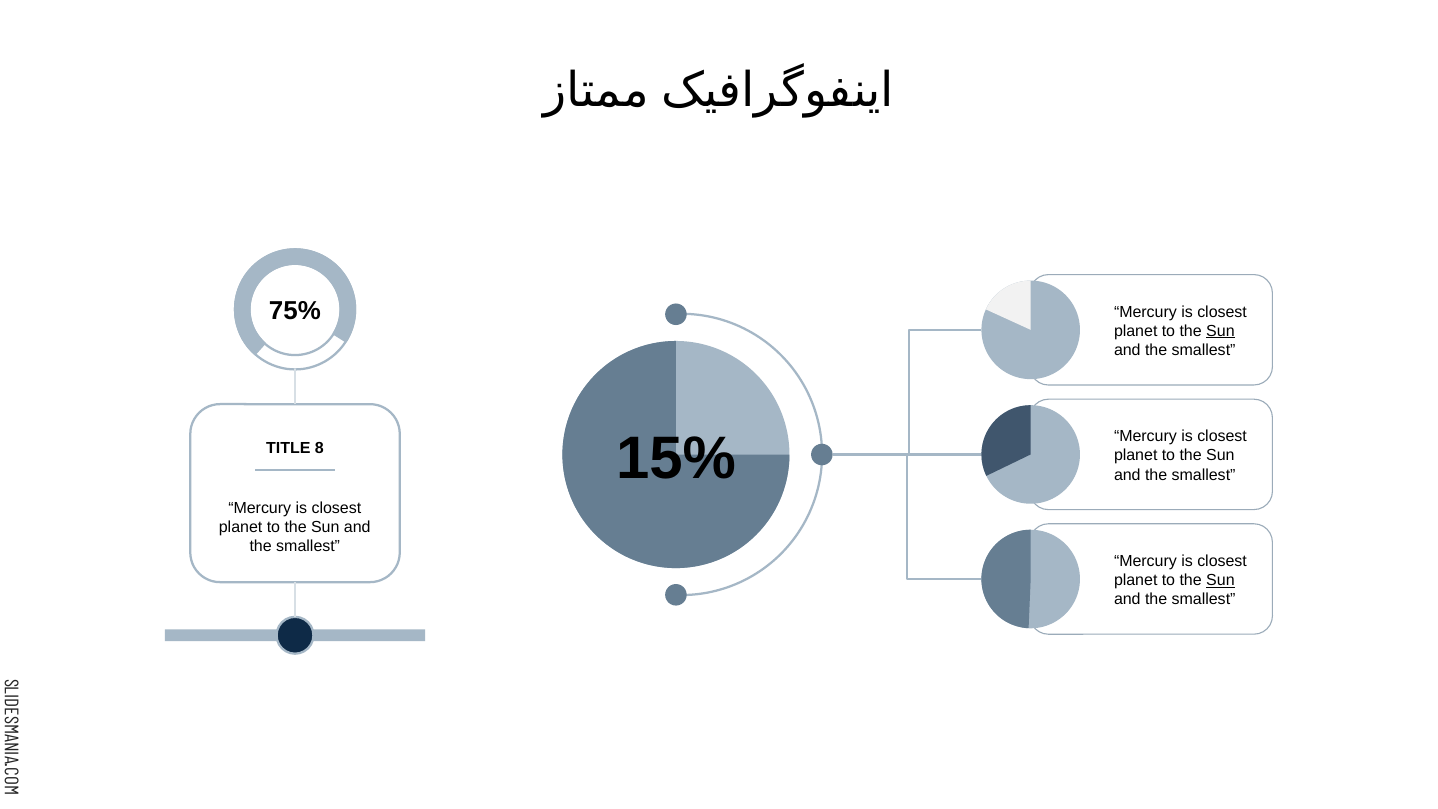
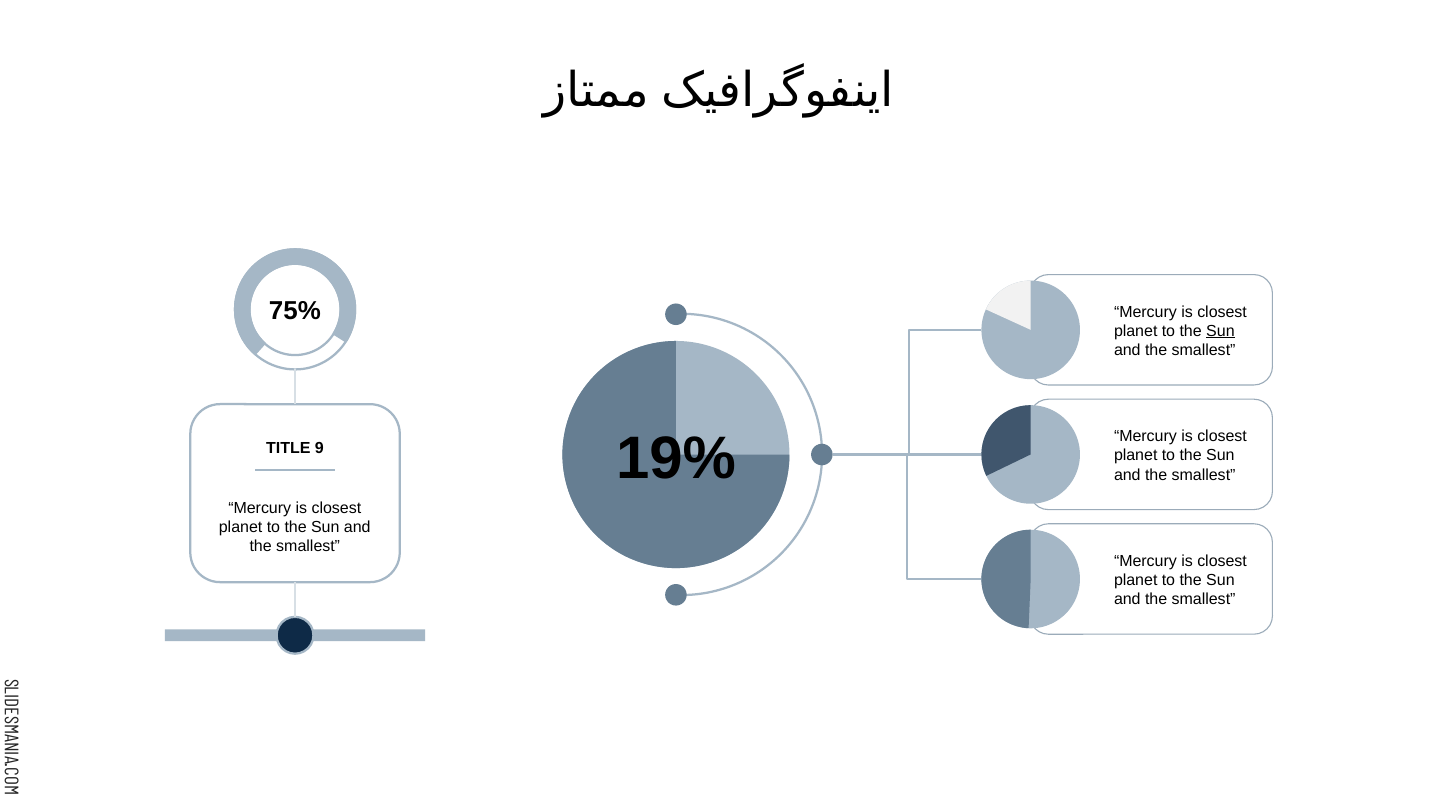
15%: 15% -> 19%
8: 8 -> 9
Sun at (1220, 580) underline: present -> none
